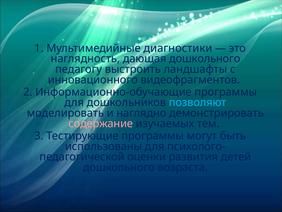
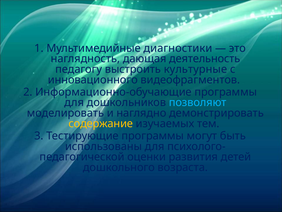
дающая дошкольного: дошкольного -> деятельность
ландшафты: ландшафты -> культурные
содержание colour: pink -> yellow
